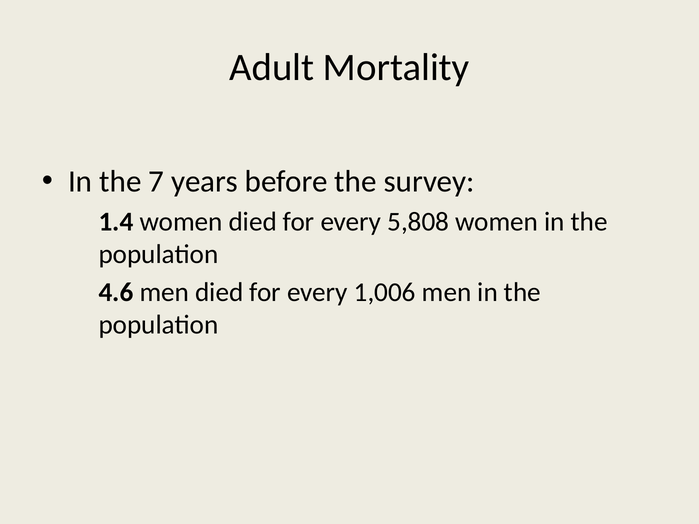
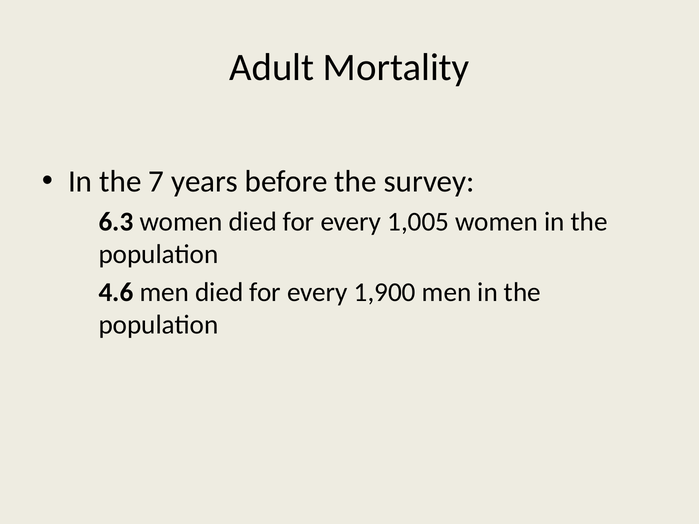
1.4: 1.4 -> 6.3
5,808: 5,808 -> 1,005
1,006: 1,006 -> 1,900
